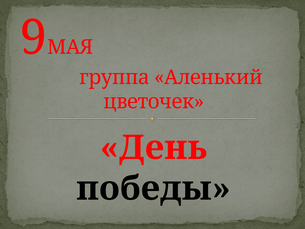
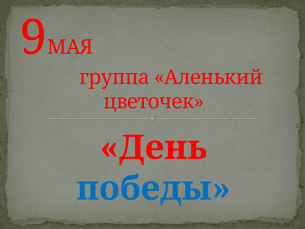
победы colour: black -> blue
